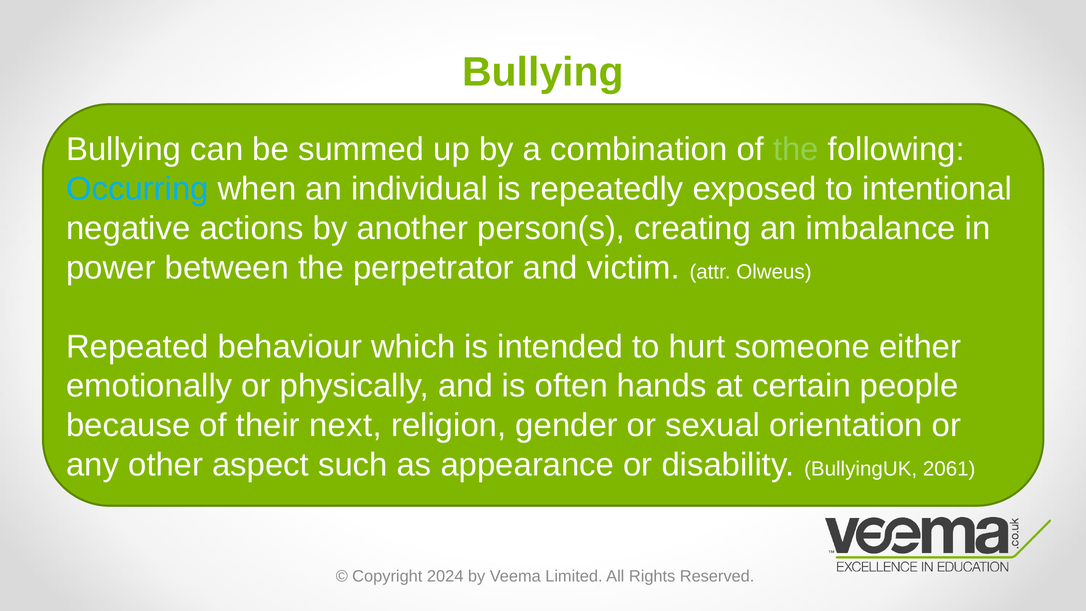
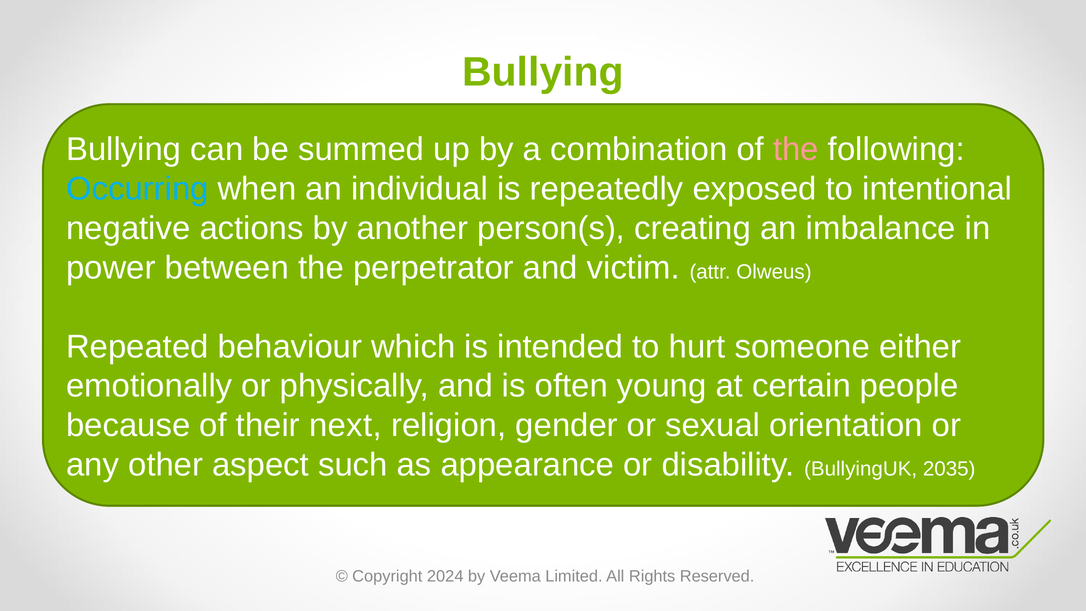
the at (796, 149) colour: light green -> pink
hands: hands -> young
2061: 2061 -> 2035
